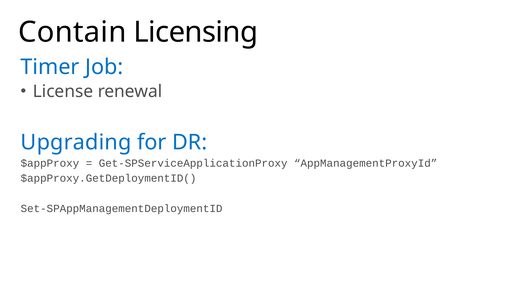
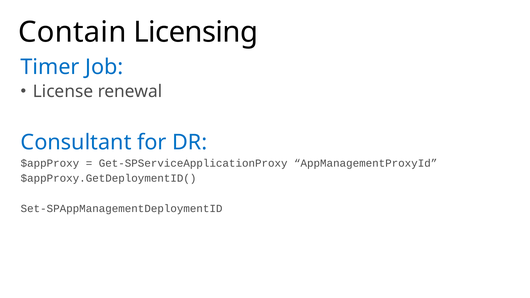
Upgrading: Upgrading -> Consultant
